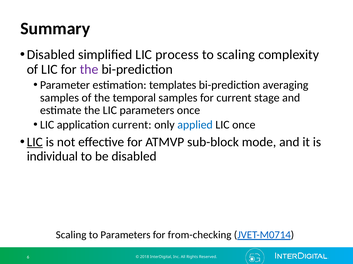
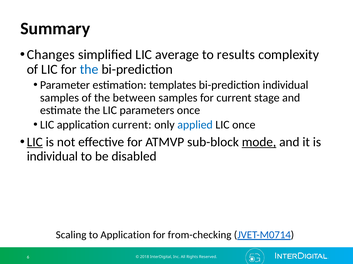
Disabled at (51, 55): Disabled -> Changes
process: process -> average
to scaling: scaling -> results
the at (89, 70) colour: purple -> blue
bi-prediction averaging: averaging -> individual
temporal: temporal -> between
mode underline: none -> present
to Parameters: Parameters -> Application
